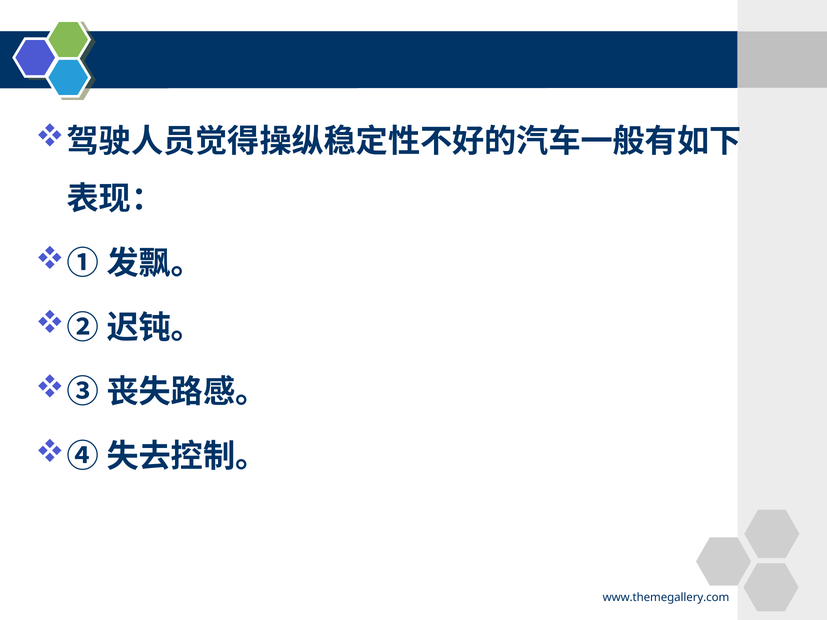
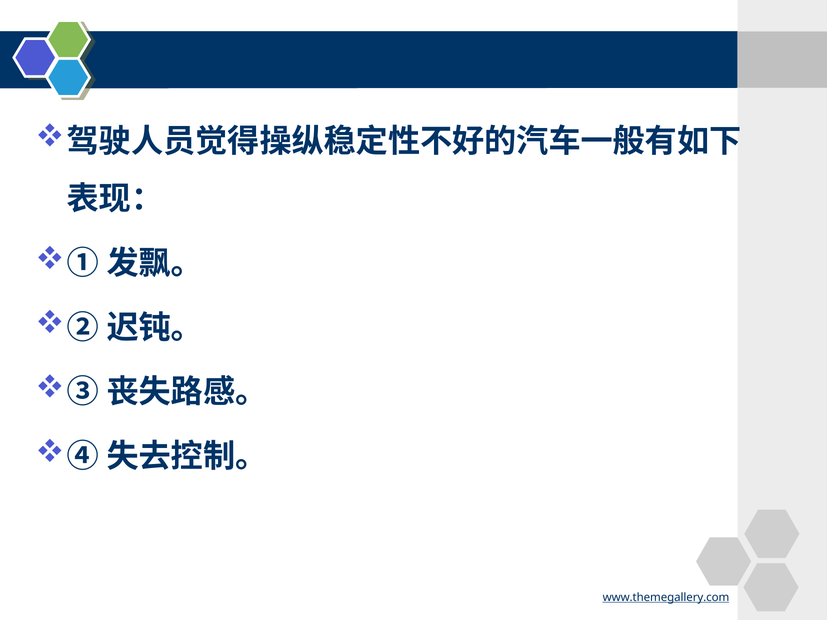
www.themegallery.com underline: none -> present
